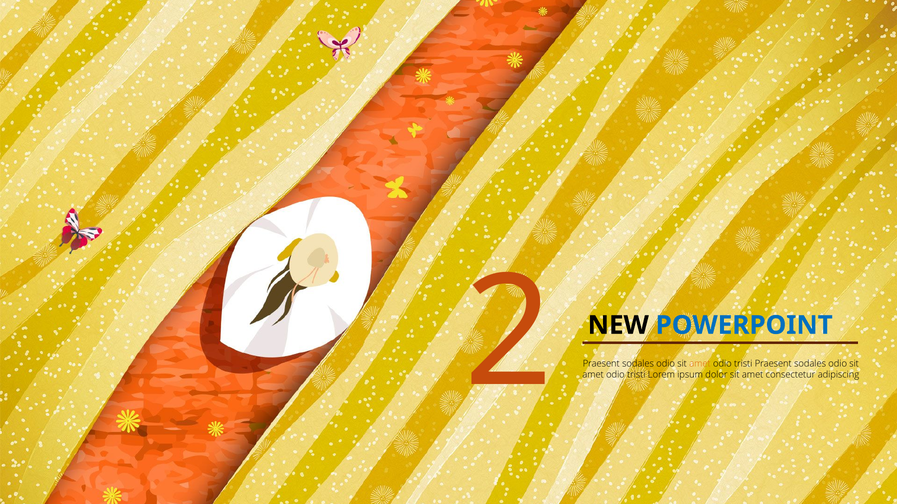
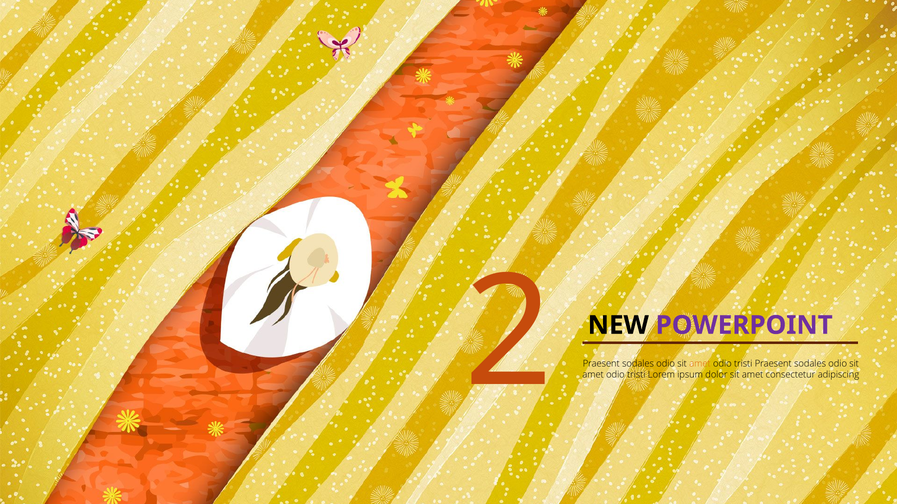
POWERPOINT colour: blue -> purple
